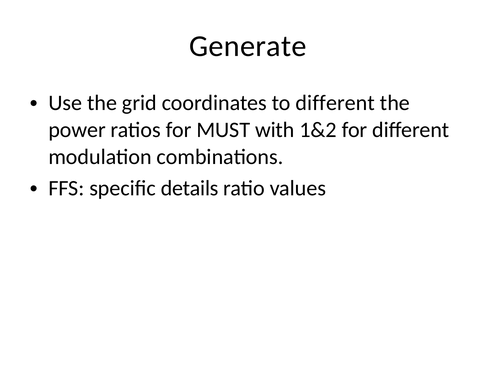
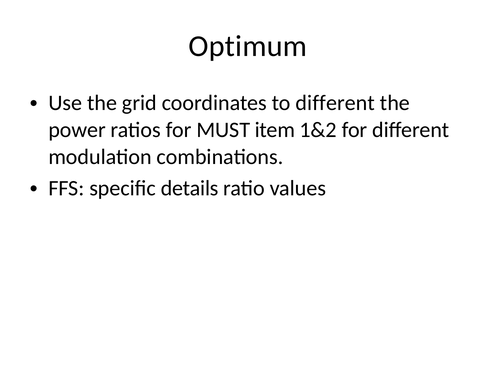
Generate: Generate -> Optimum
with: with -> item
